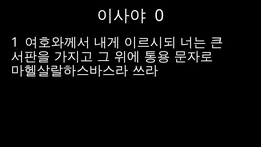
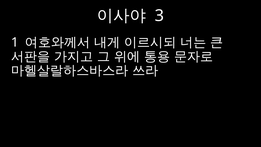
0: 0 -> 3
